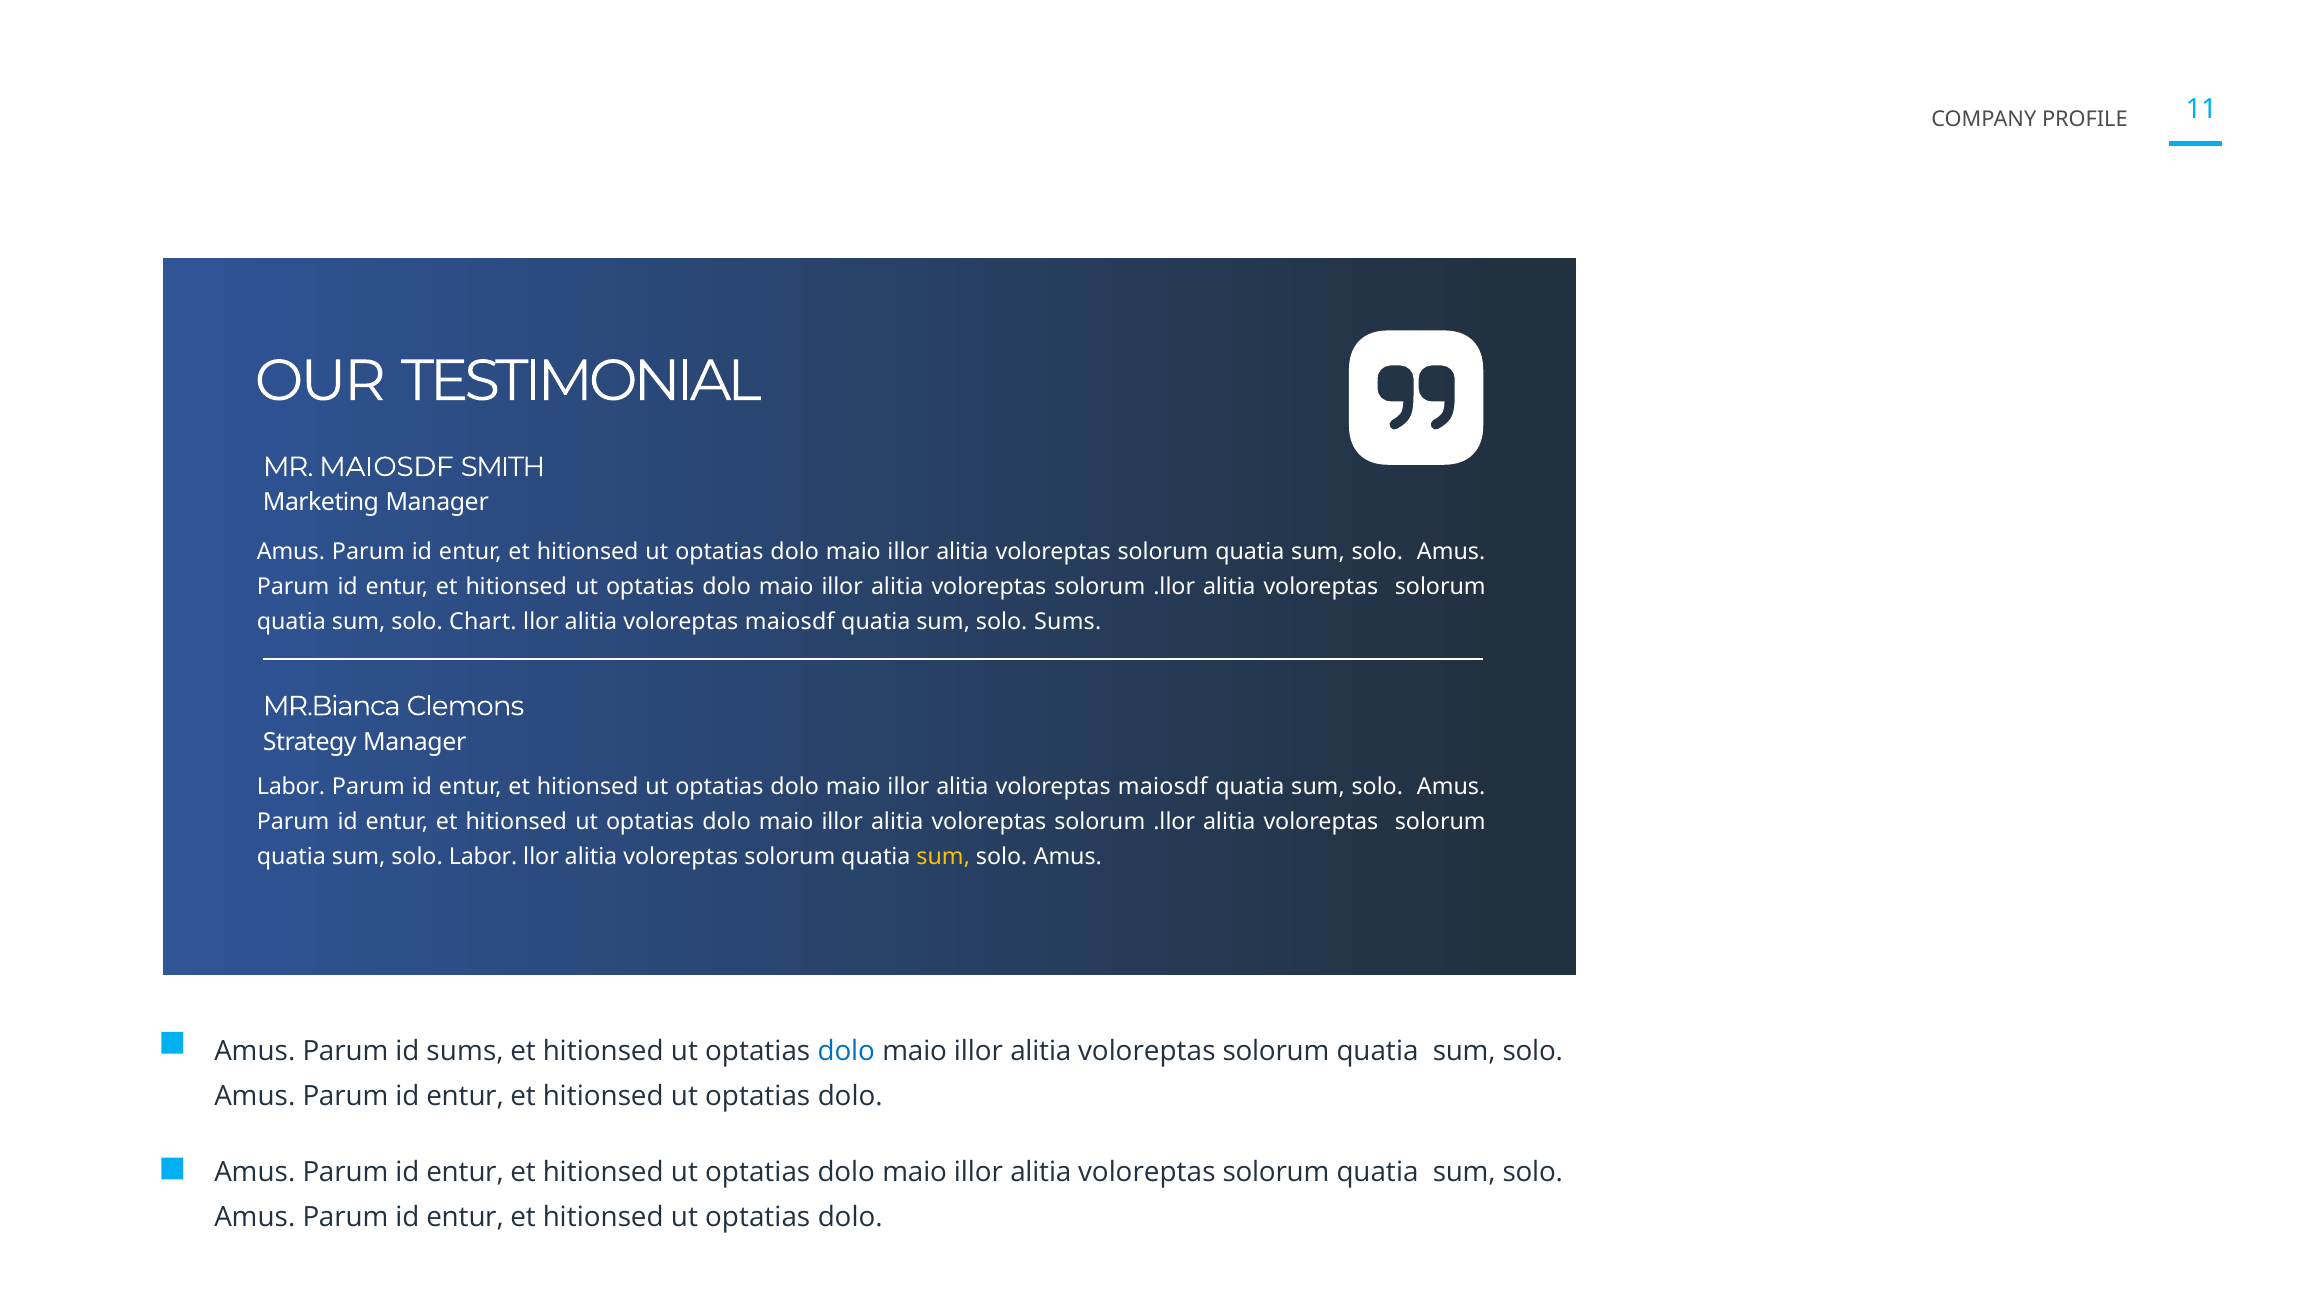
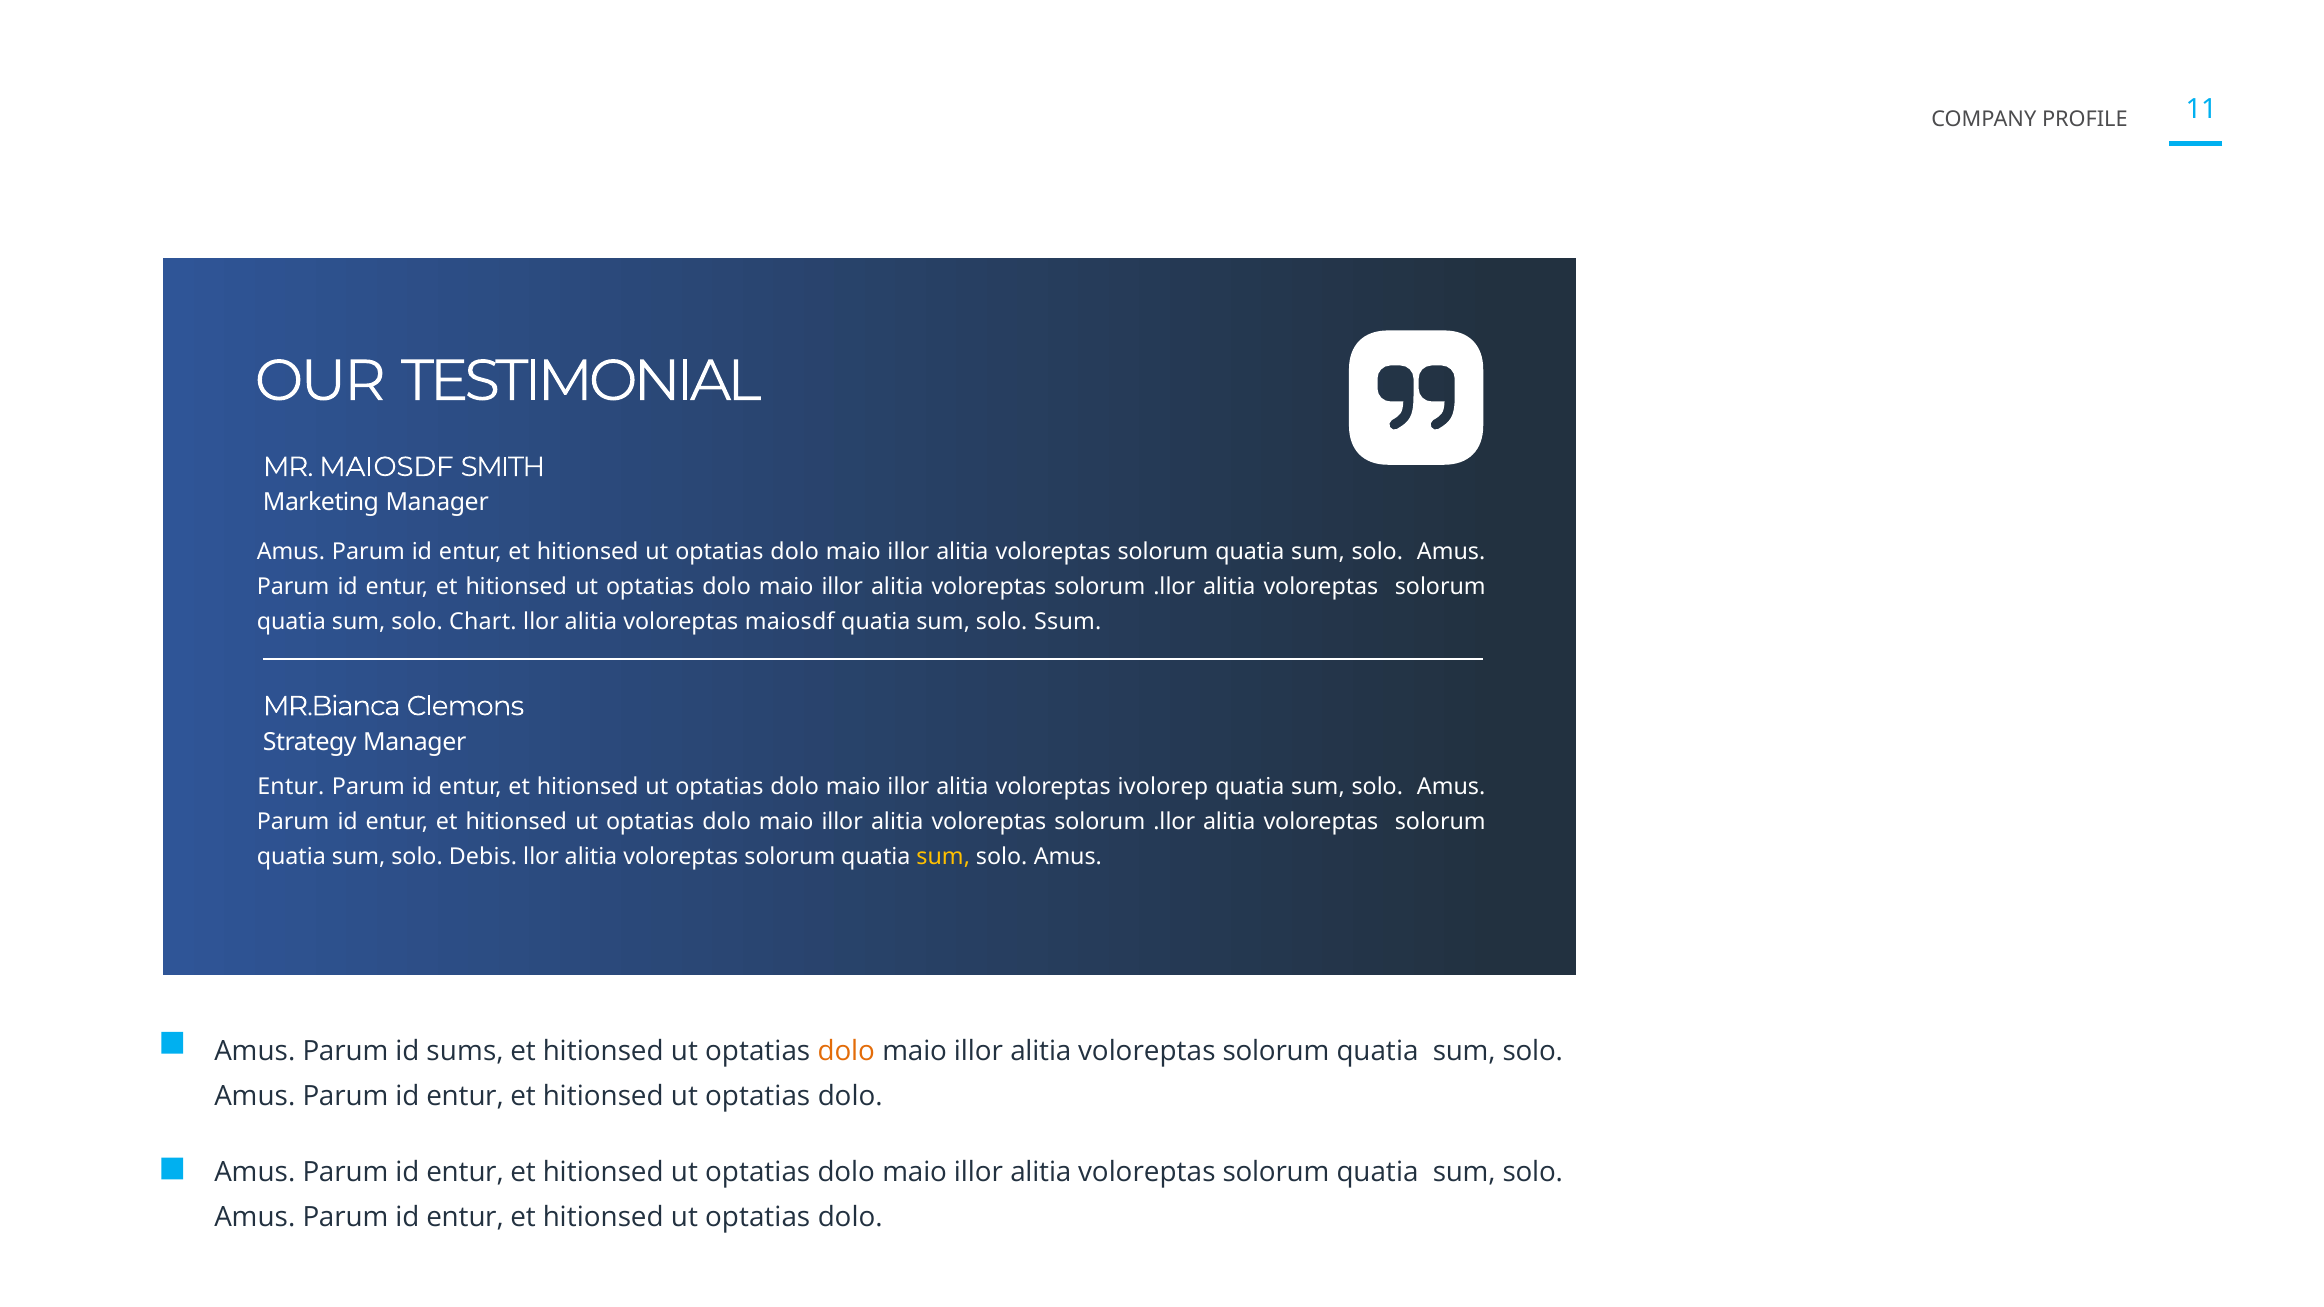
solo Sums: Sums -> Ssum
Labor at (291, 787): Labor -> Entur
illor alitia voloreptas maiosdf: maiosdf -> ivolorep
solo Labor: Labor -> Debis
dolo at (846, 1051) colour: blue -> orange
